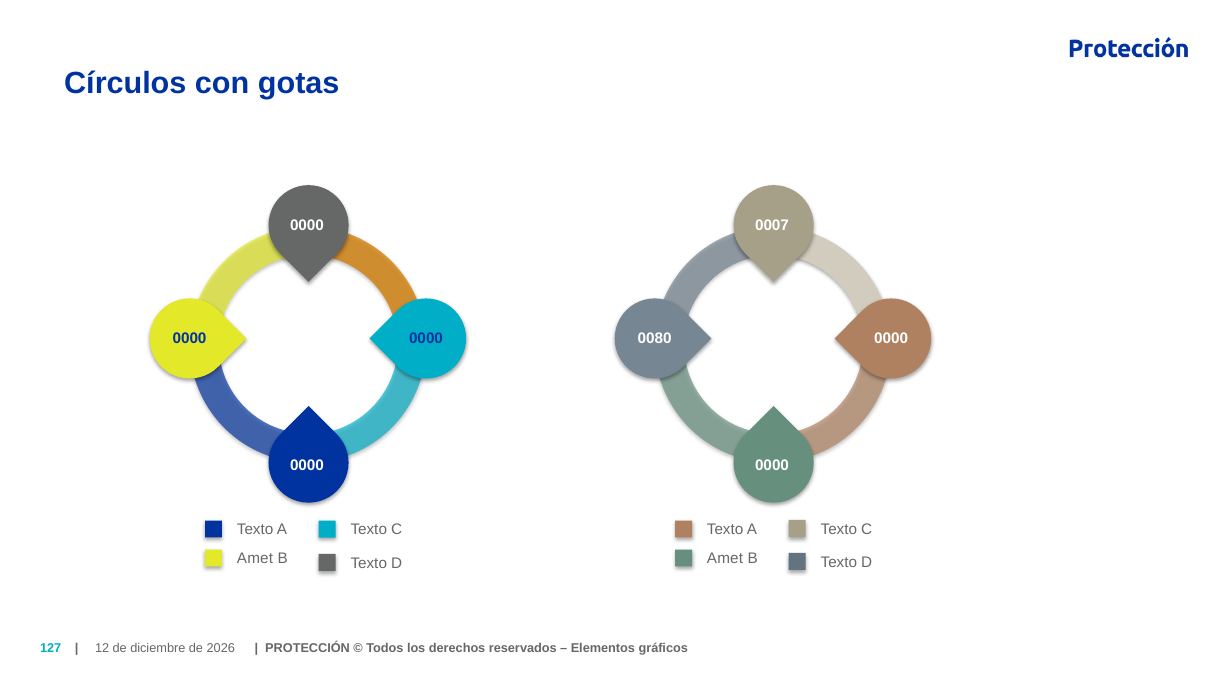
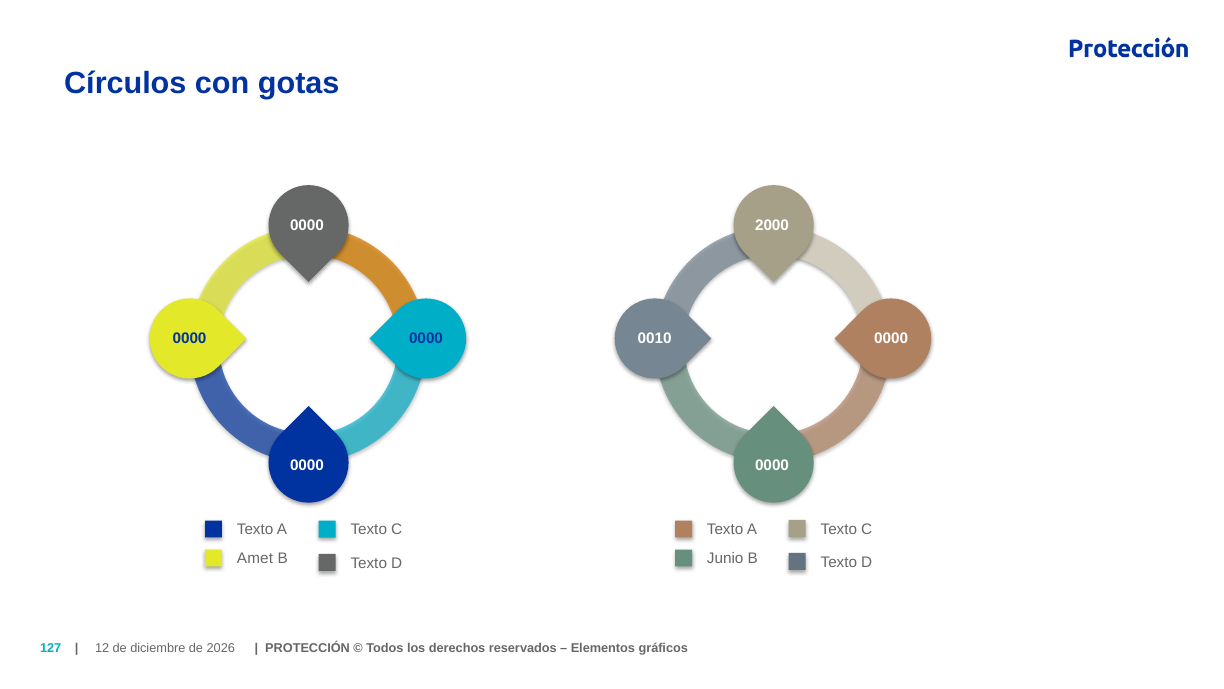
0007: 0007 -> 2000
0080: 0080 -> 0010
Amet at (725, 559): Amet -> Junio
